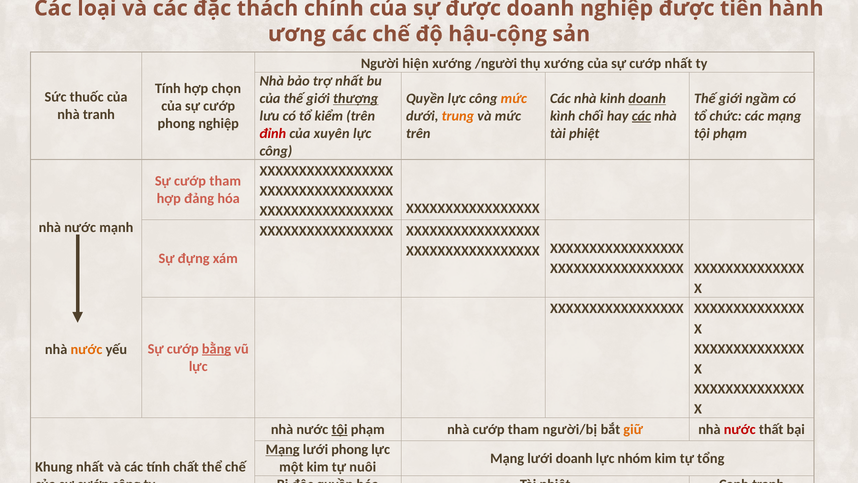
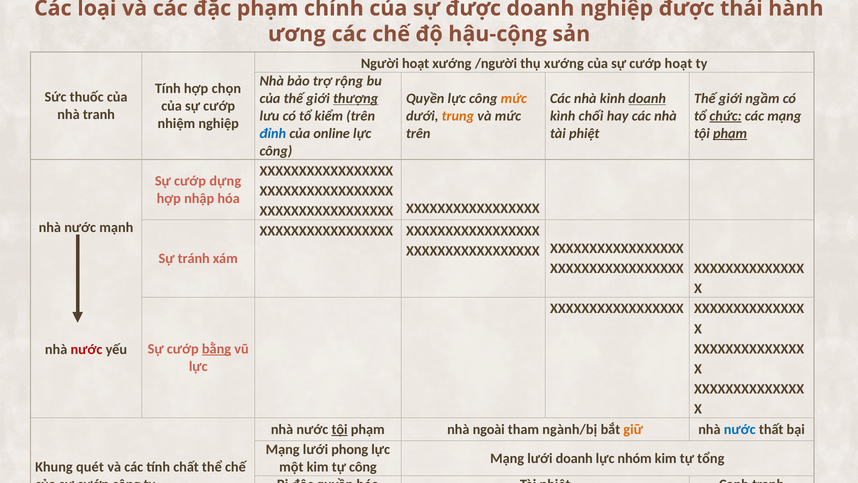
đặc thách: thách -> phạm
tiên: tiên -> thái
Người hiện: hiện -> hoạt
cướp nhất: nhất -> hoạt
trợ nhất: nhất -> rộng
các at (641, 116) underline: present -> none
chức underline: none -> present
phong at (176, 123): phong -> nhiệm
đỉnh colour: red -> blue
xuyên: xuyên -> online
phạm at (730, 133) underline: none -> present
Sự cướp tham: tham -> dựng
đảng: đảng -> nhập
đựng: đựng -> tránh
nước at (86, 349) colour: orange -> red
nhà cướp: cướp -> ngoài
người/bị: người/bị -> ngành/bị
nước at (740, 429) colour: red -> blue
Mạng at (283, 449) underline: present -> none
Khung nhất: nhất -> quét
tự nuôi: nuôi -> công
